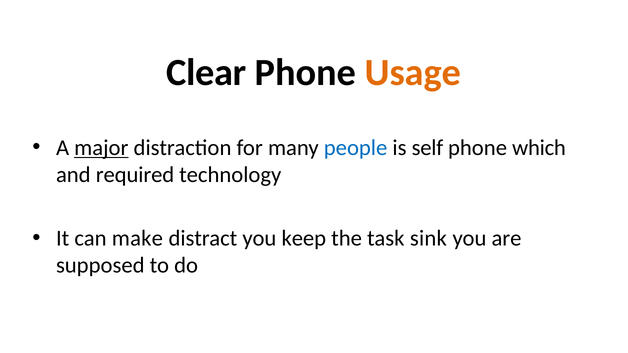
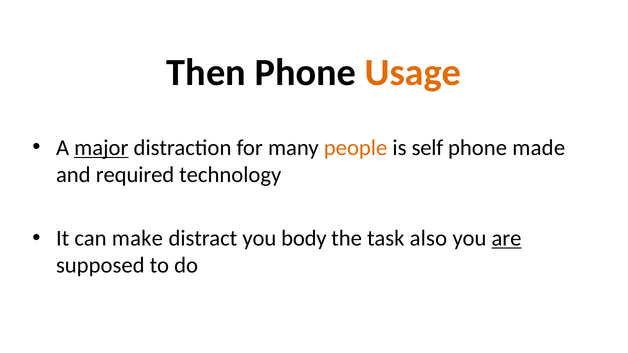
Clear: Clear -> Then
people colour: blue -> orange
which: which -> made
keep: keep -> body
sink: sink -> also
are underline: none -> present
